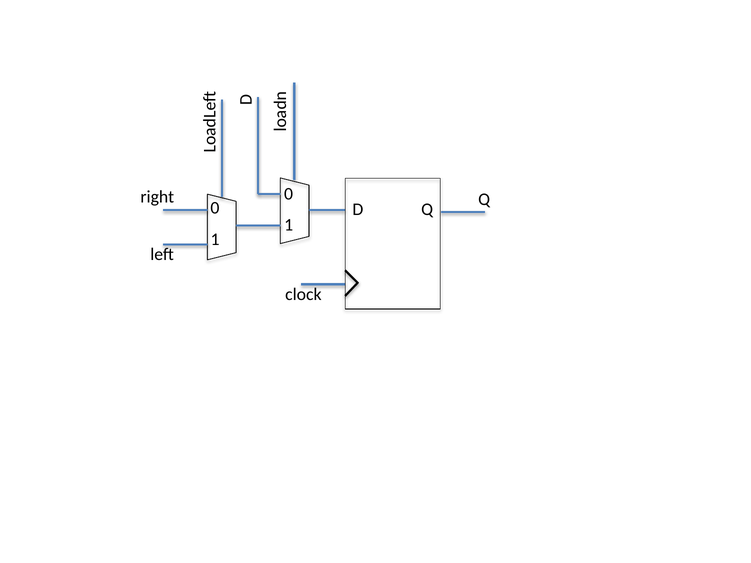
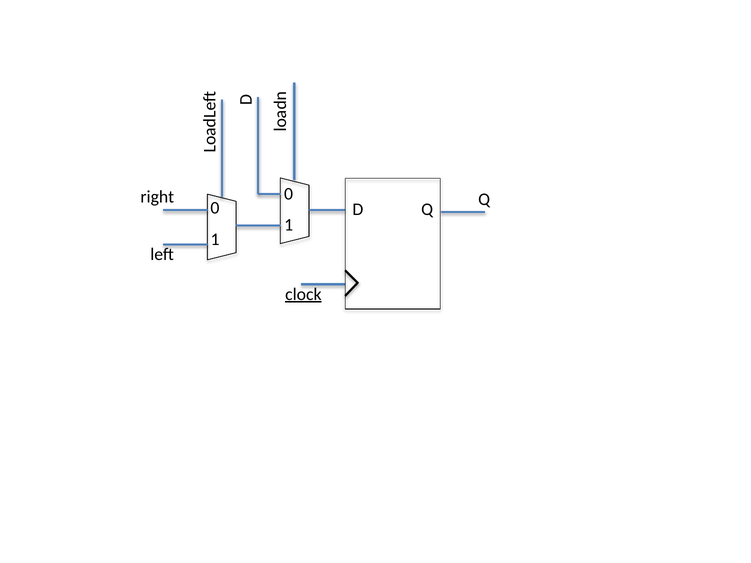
clock underline: none -> present
